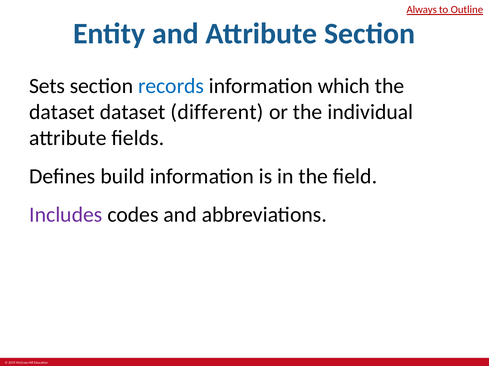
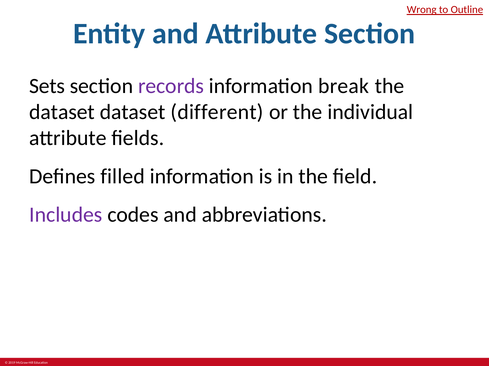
Always: Always -> Wrong
records colour: blue -> purple
which: which -> break
build: build -> filled
